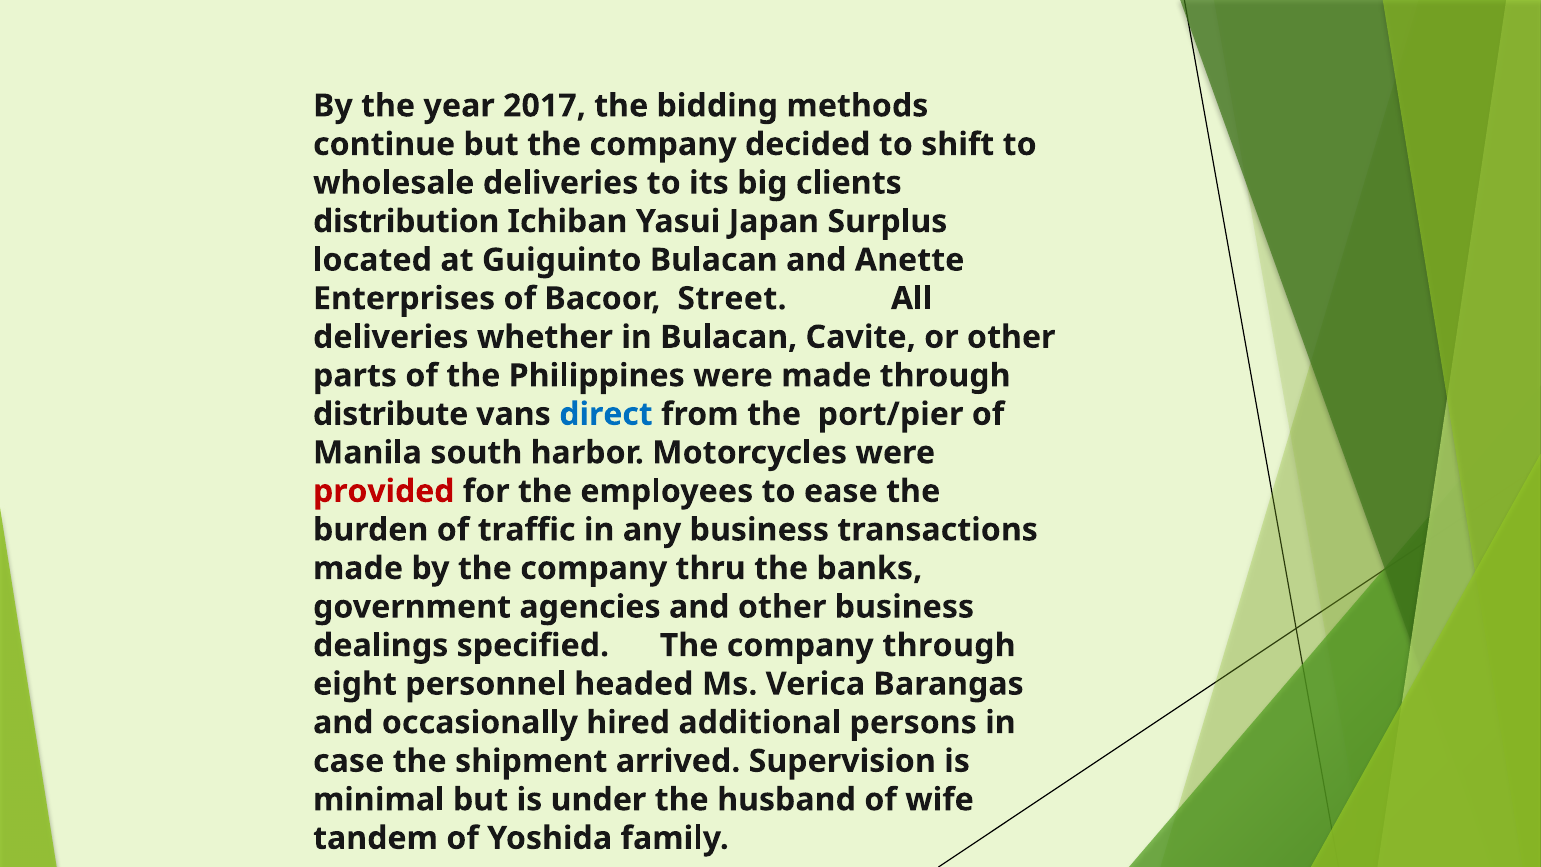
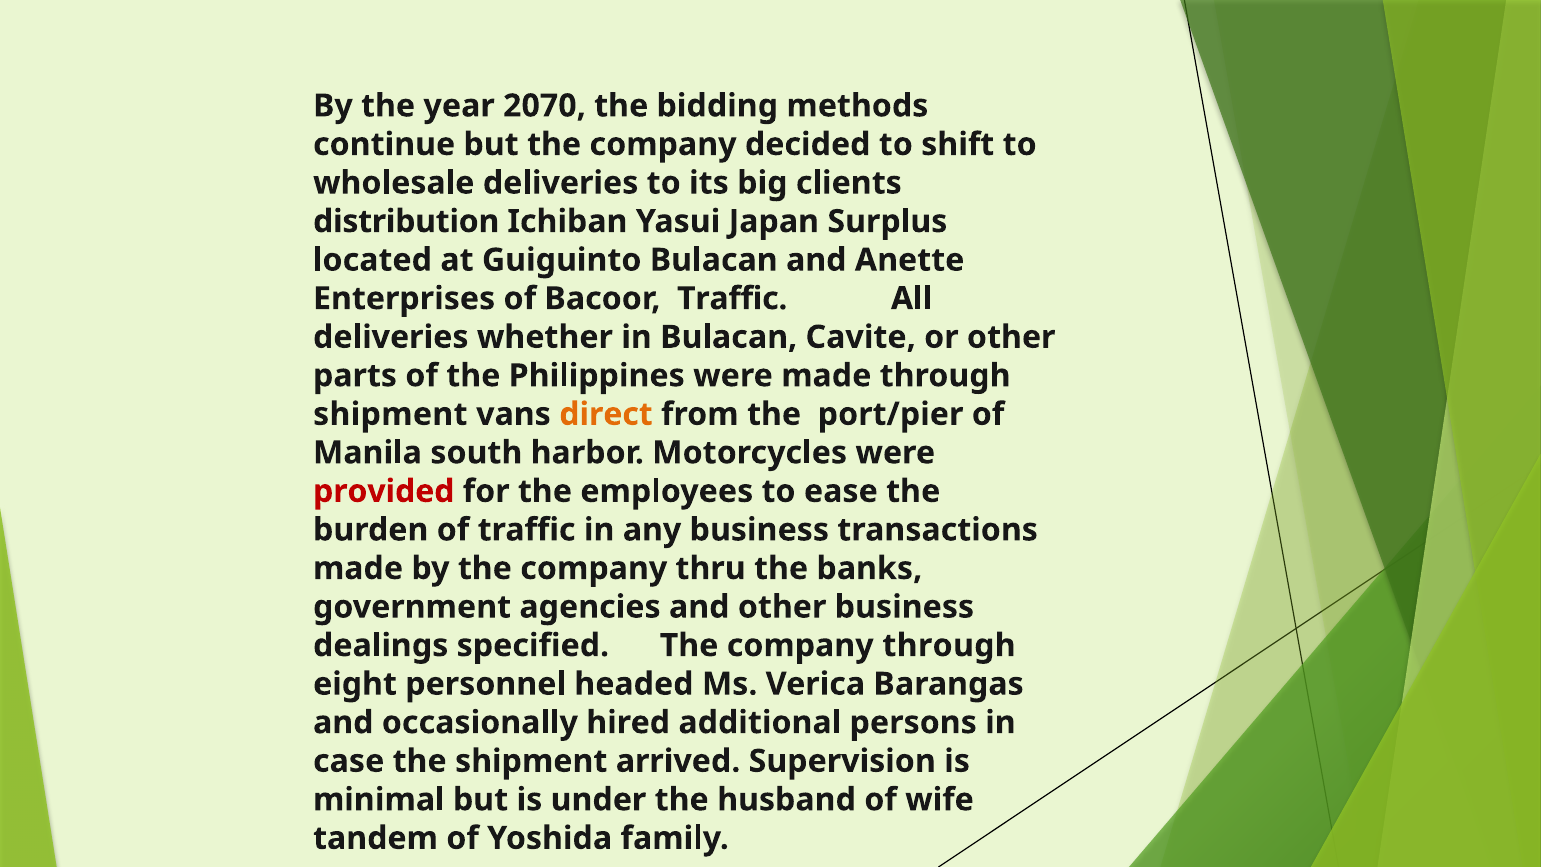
2017: 2017 -> 2070
Bacoor Street: Street -> Traffic
distribute at (391, 414): distribute -> shipment
direct colour: blue -> orange
